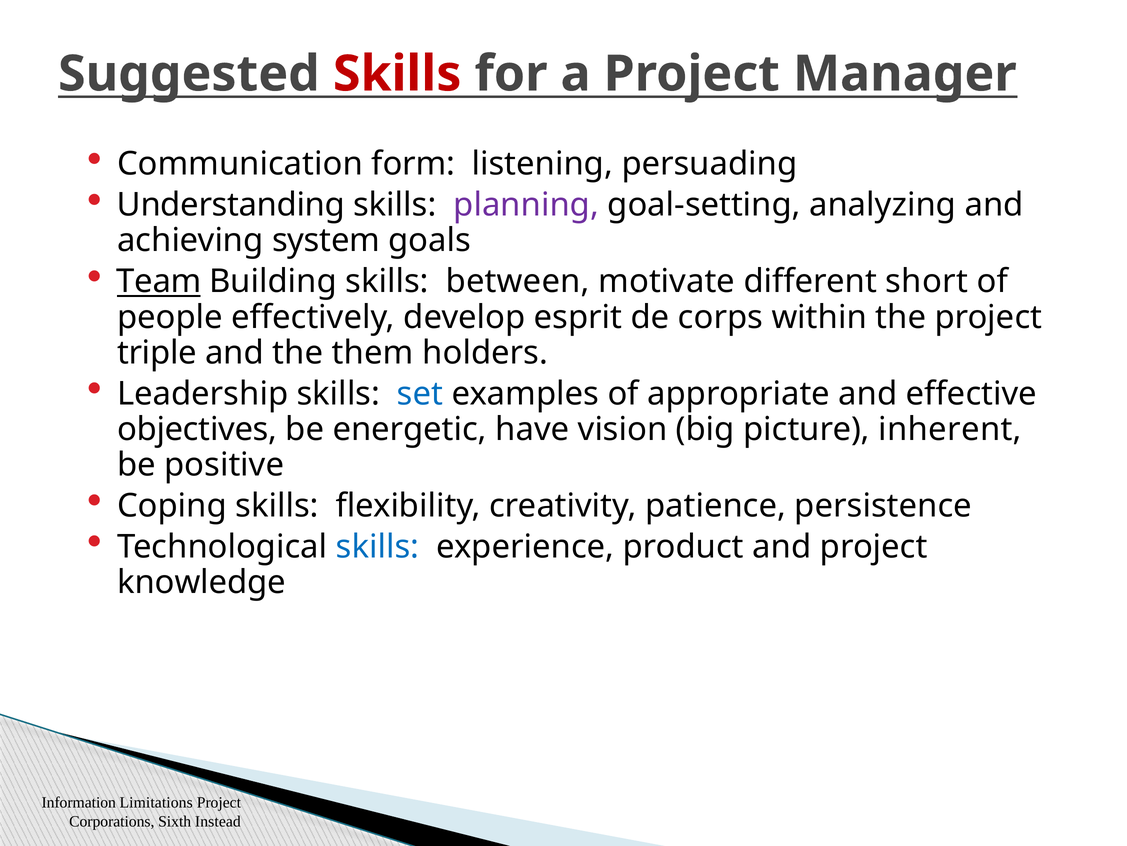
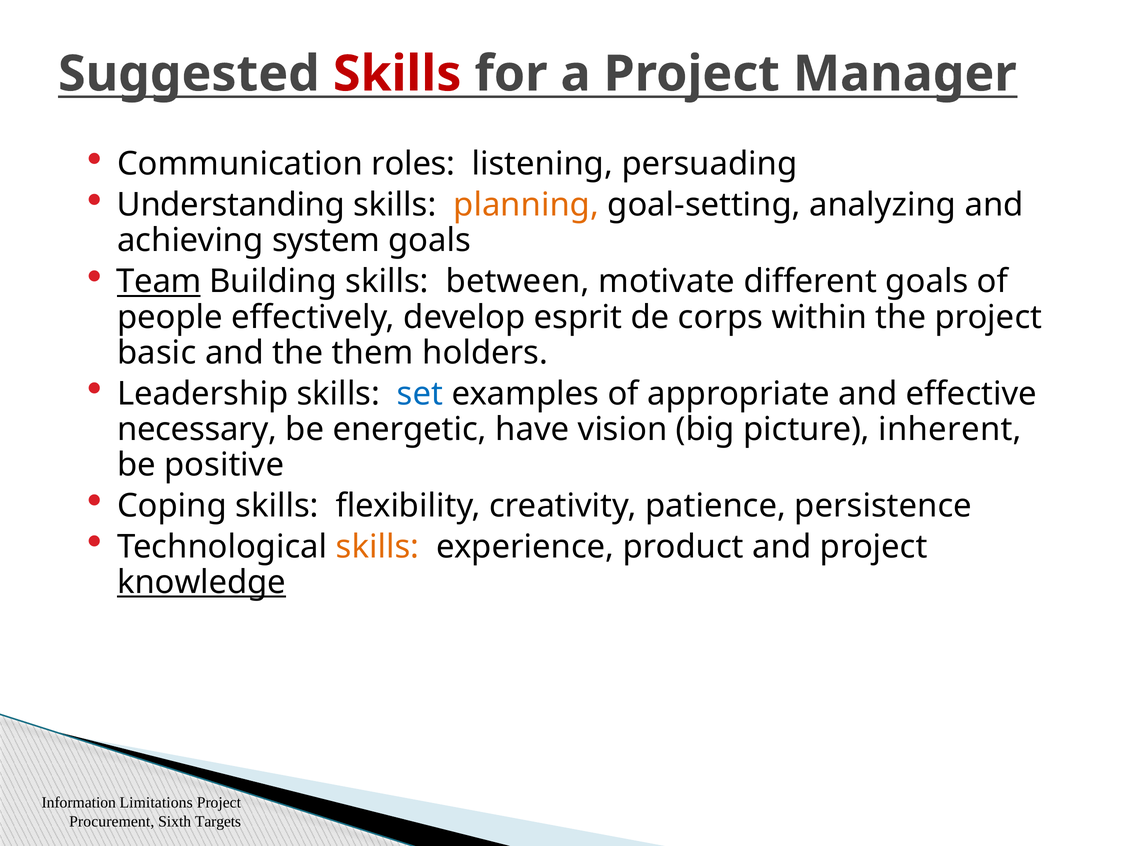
form: form -> roles
planning colour: purple -> orange
different short: short -> goals
triple: triple -> basic
objectives: objectives -> necessary
skills at (378, 546) colour: blue -> orange
knowledge underline: none -> present
Corporations: Corporations -> Procurement
Instead: Instead -> Targets
